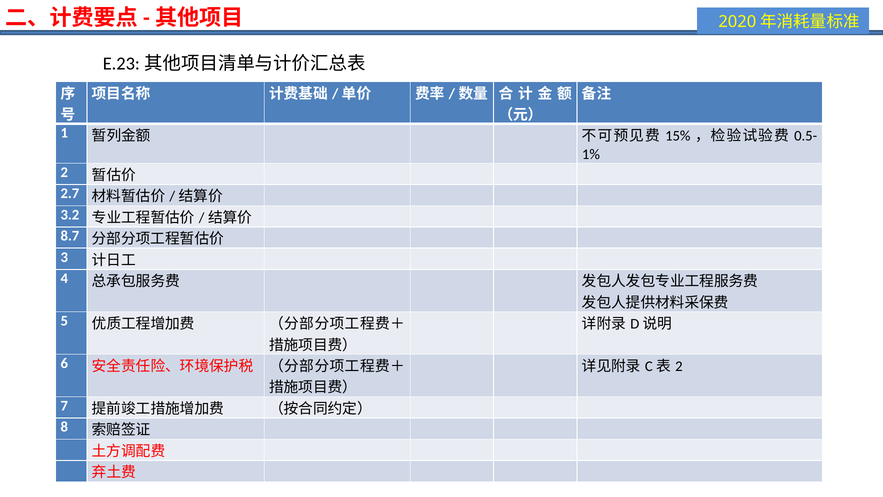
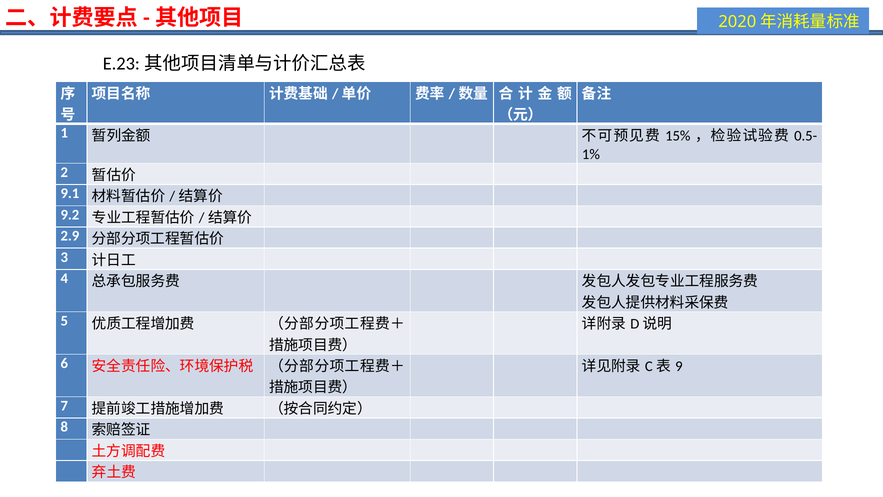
2.7: 2.7 -> 9.1
3.2: 3.2 -> 9.2
8.7: 8.7 -> 2.9
2 at (679, 366): 2 -> 9
